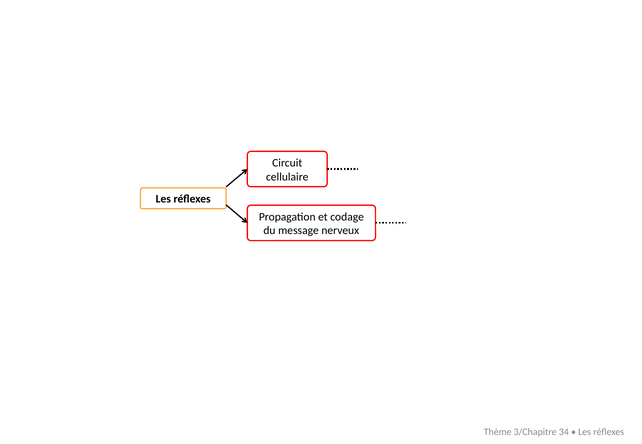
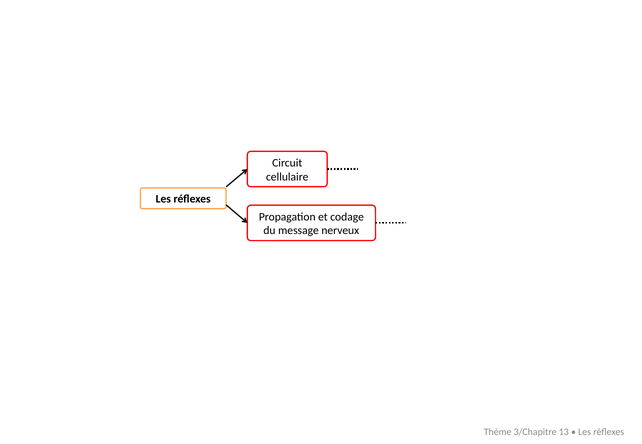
34: 34 -> 13
